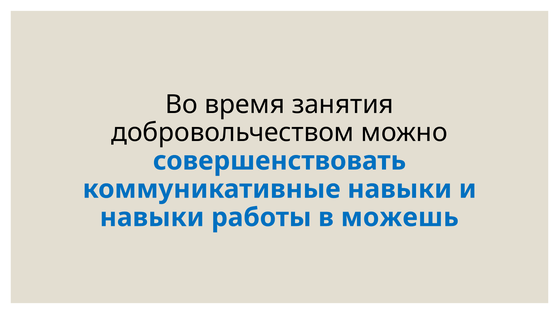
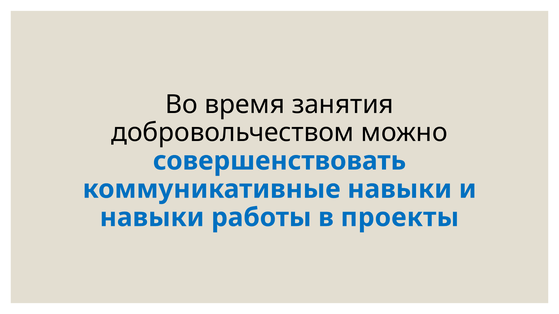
можешь: можешь -> проекты
